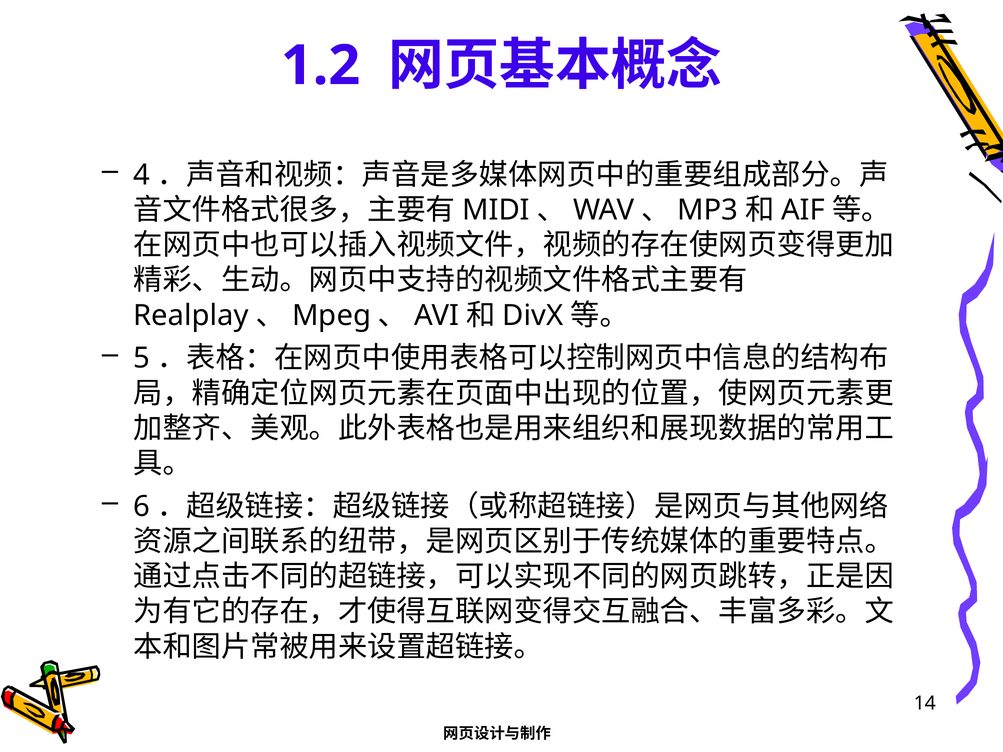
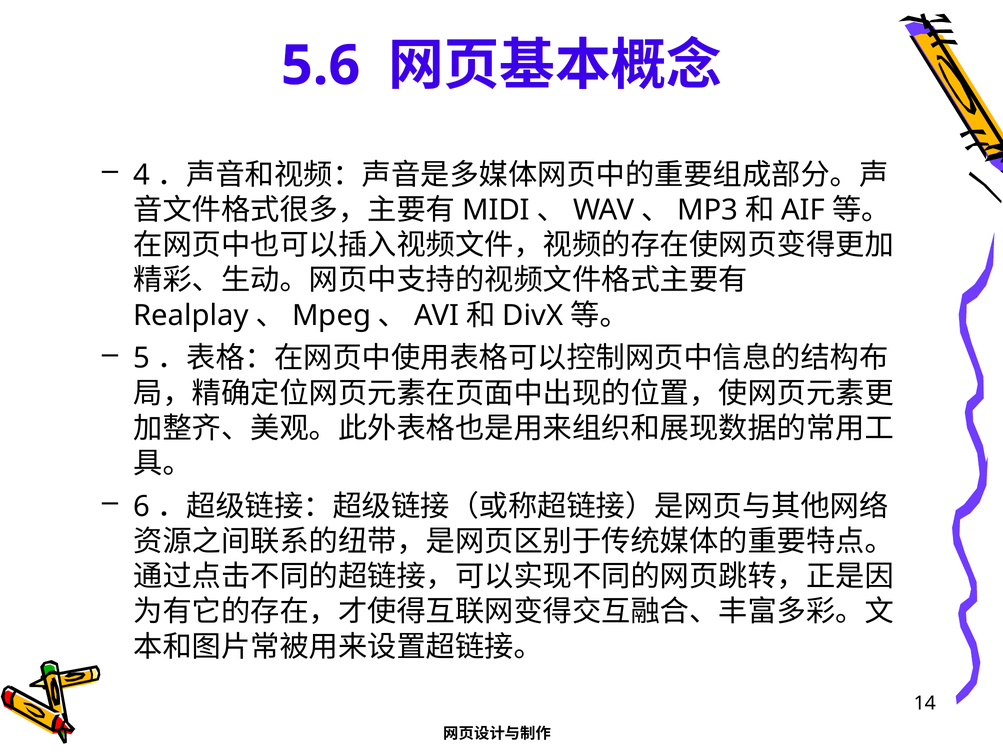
1.2: 1.2 -> 5.6
